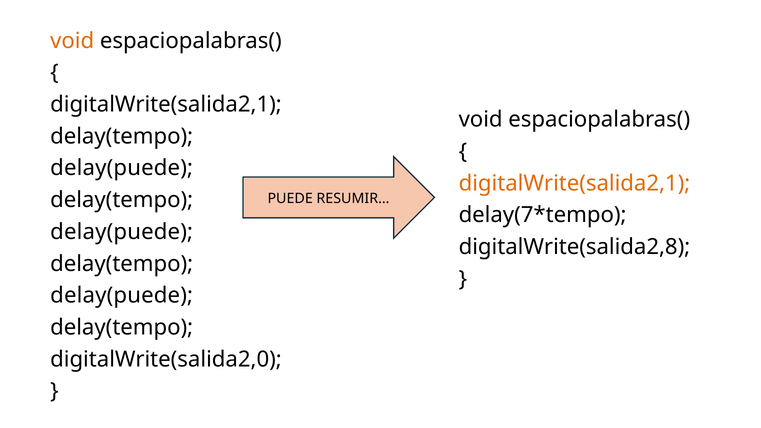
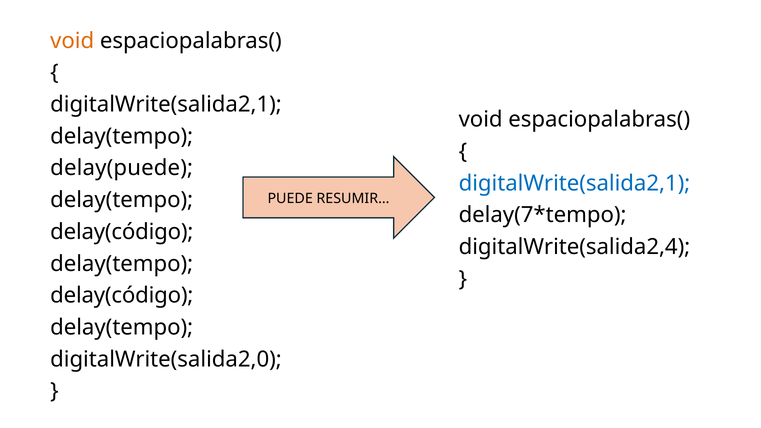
digitalWrite(salida2,1 at (574, 183) colour: orange -> blue
delay(puede at (122, 232): delay(puede -> delay(código
digitalWrite(salida2,8: digitalWrite(salida2,8 -> digitalWrite(salida2,4
delay(puede at (122, 296): delay(puede -> delay(código
